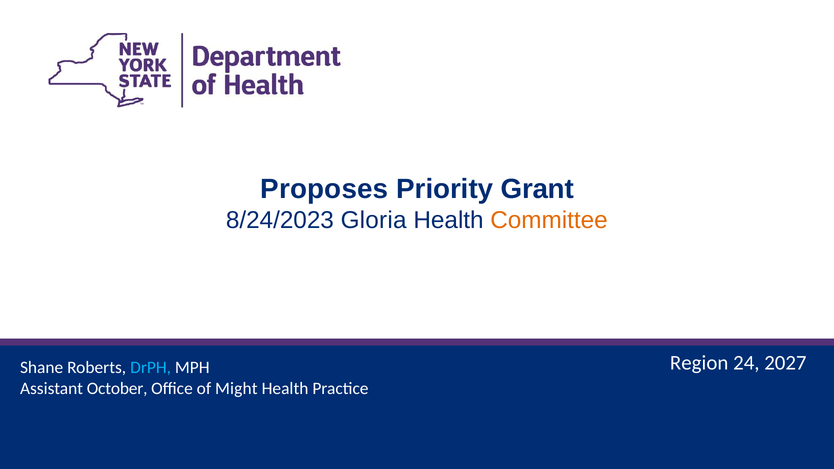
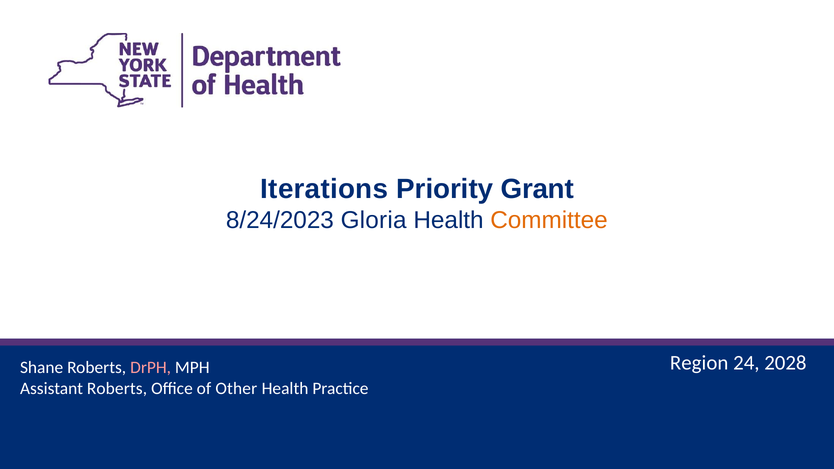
Proposes: Proposes -> Iterations
2027: 2027 -> 2028
DrPH colour: light blue -> pink
Assistant October: October -> Roberts
Might: Might -> Other
